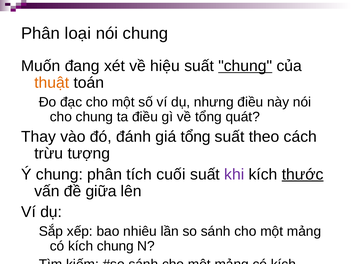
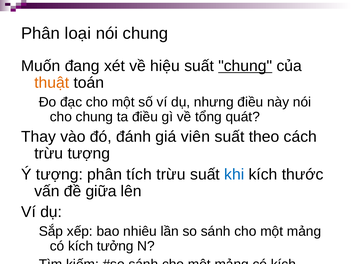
giá tổng: tổng -> viên
Ý chung: chung -> tượng
tích cuối: cuối -> trừu
khi colour: purple -> blue
thước at (303, 175) underline: present -> none
kích chung: chung -> tưởng
